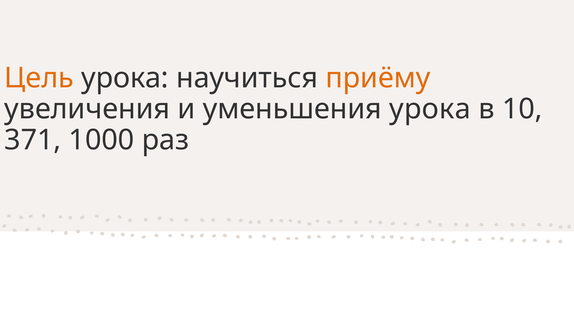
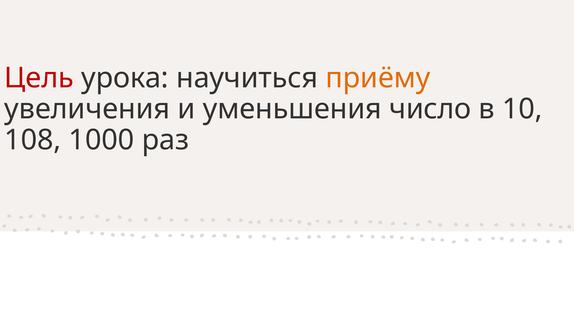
Цель colour: orange -> red
уменьшения урока: урока -> число
371: 371 -> 108
